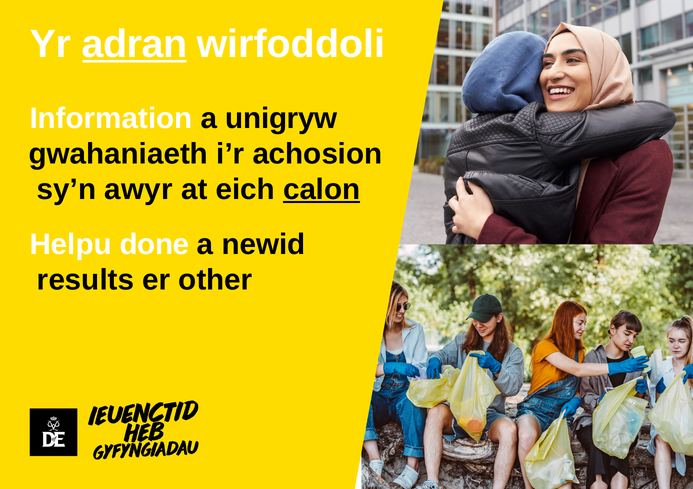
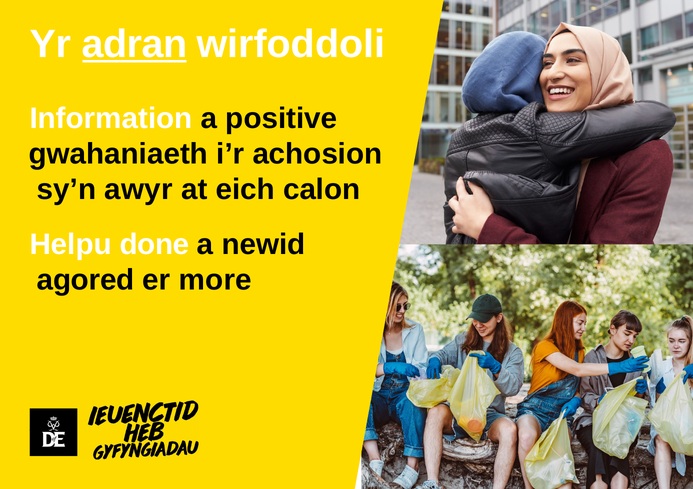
unigryw: unigryw -> positive
calon underline: present -> none
results: results -> agored
other: other -> more
